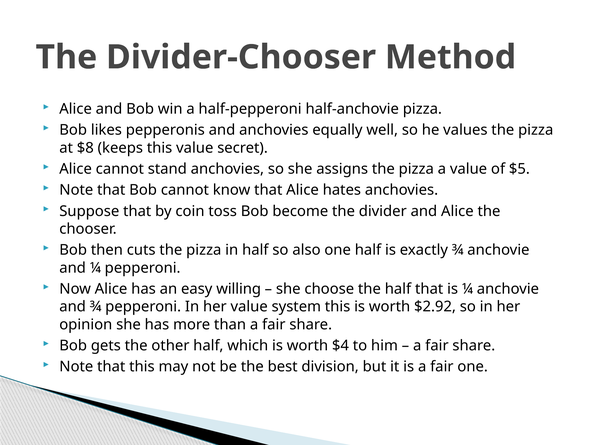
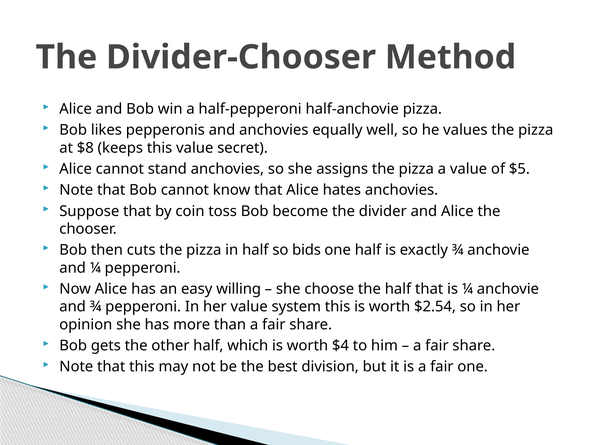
also: also -> bids
$2.92: $2.92 -> $2.54
